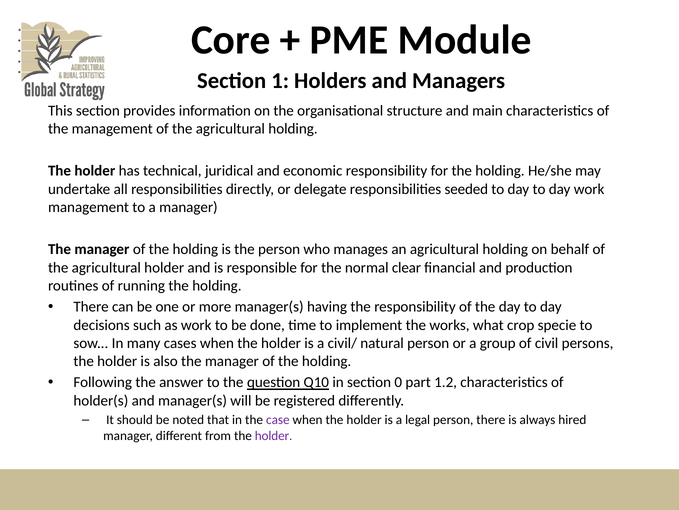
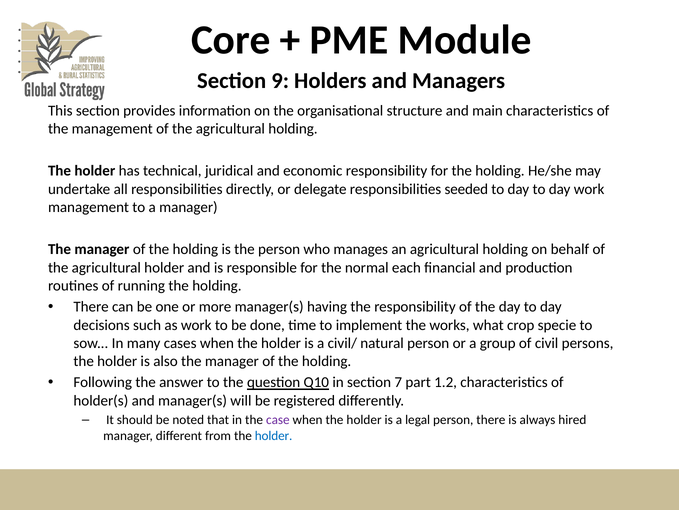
1: 1 -> 9
clear: clear -> each
0: 0 -> 7
holder at (274, 435) colour: purple -> blue
